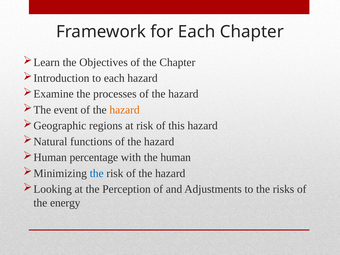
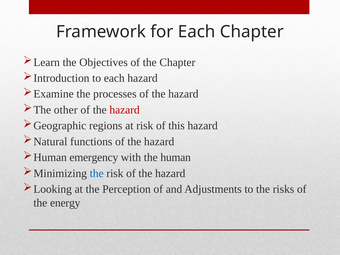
event: event -> other
hazard at (125, 110) colour: orange -> red
percentage: percentage -> emergency
